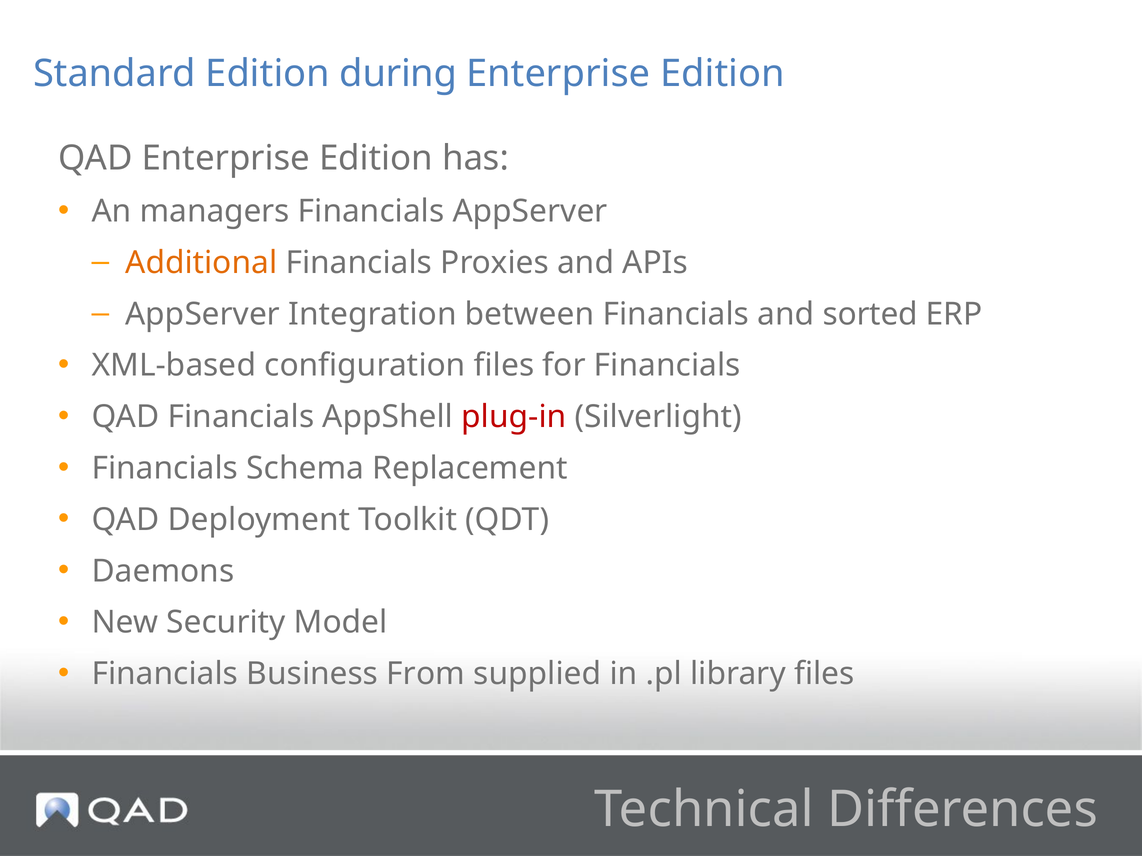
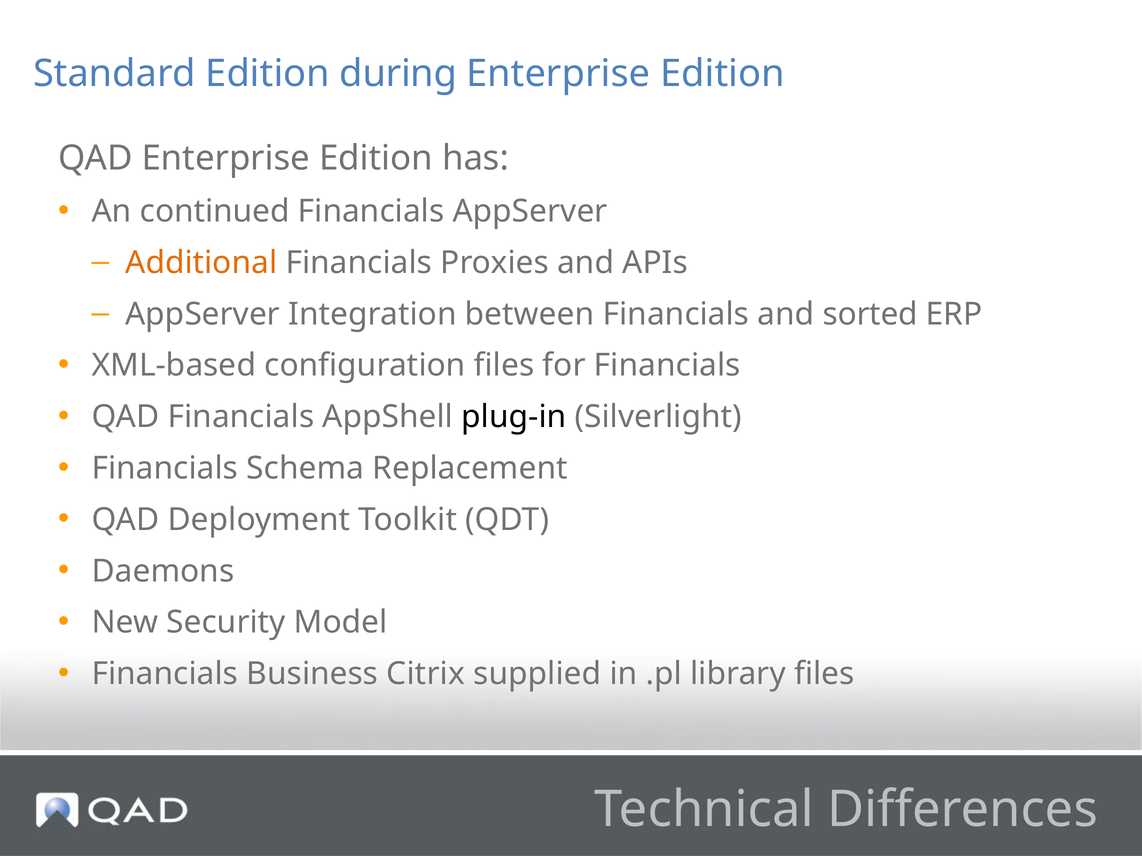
managers: managers -> continued
plug-in colour: red -> black
From: From -> Citrix
